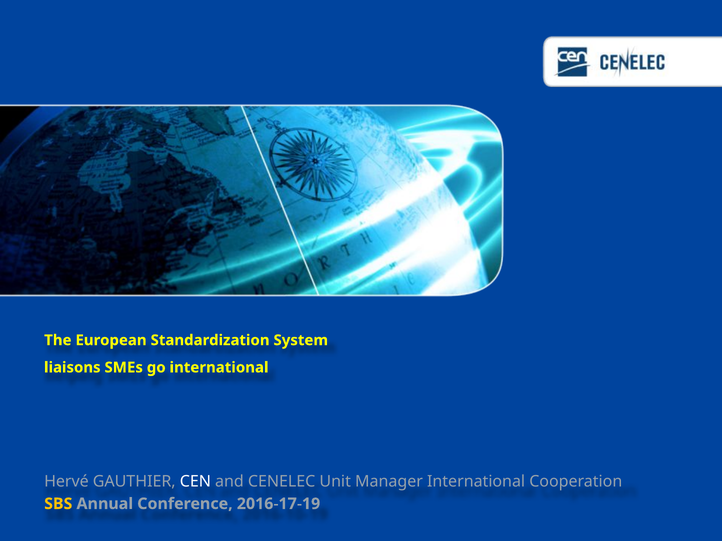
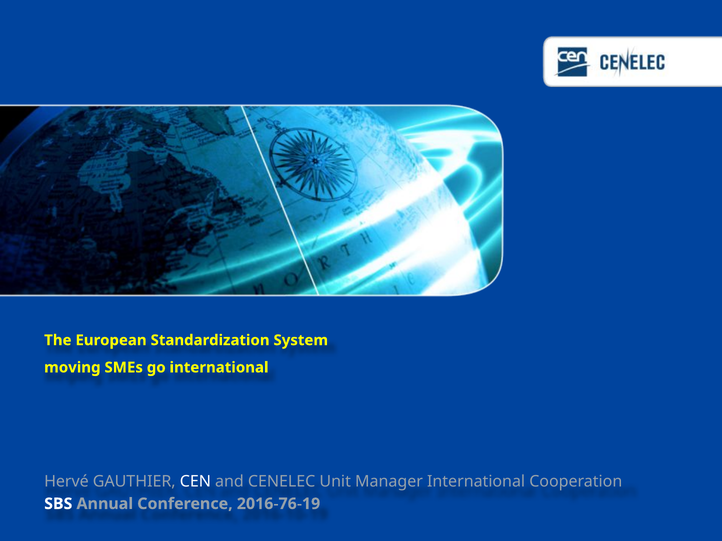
liaisons: liaisons -> moving
SBS colour: yellow -> white
2016-17-19: 2016-17-19 -> 2016-76-19
